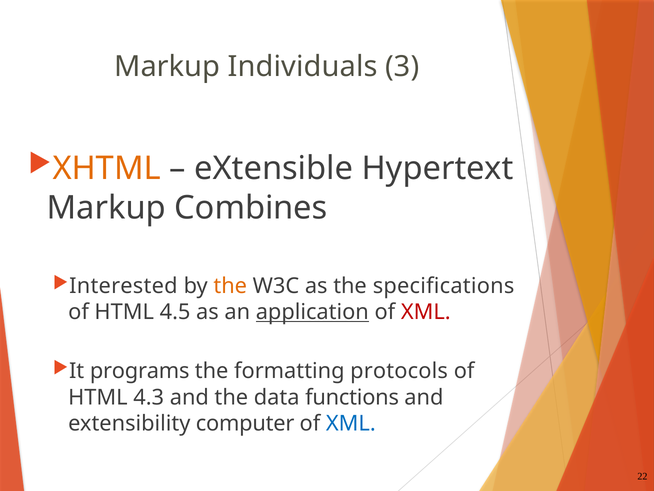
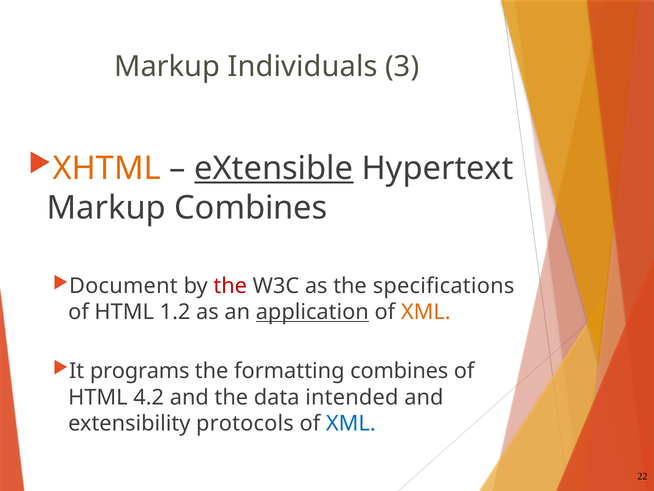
eXtensible underline: none -> present
Interested: Interested -> Document
the at (230, 286) colour: orange -> red
4.5: 4.5 -> 1.2
XML at (426, 312) colour: red -> orange
formatting protocols: protocols -> combines
4.3: 4.3 -> 4.2
functions: functions -> intended
computer: computer -> protocols
